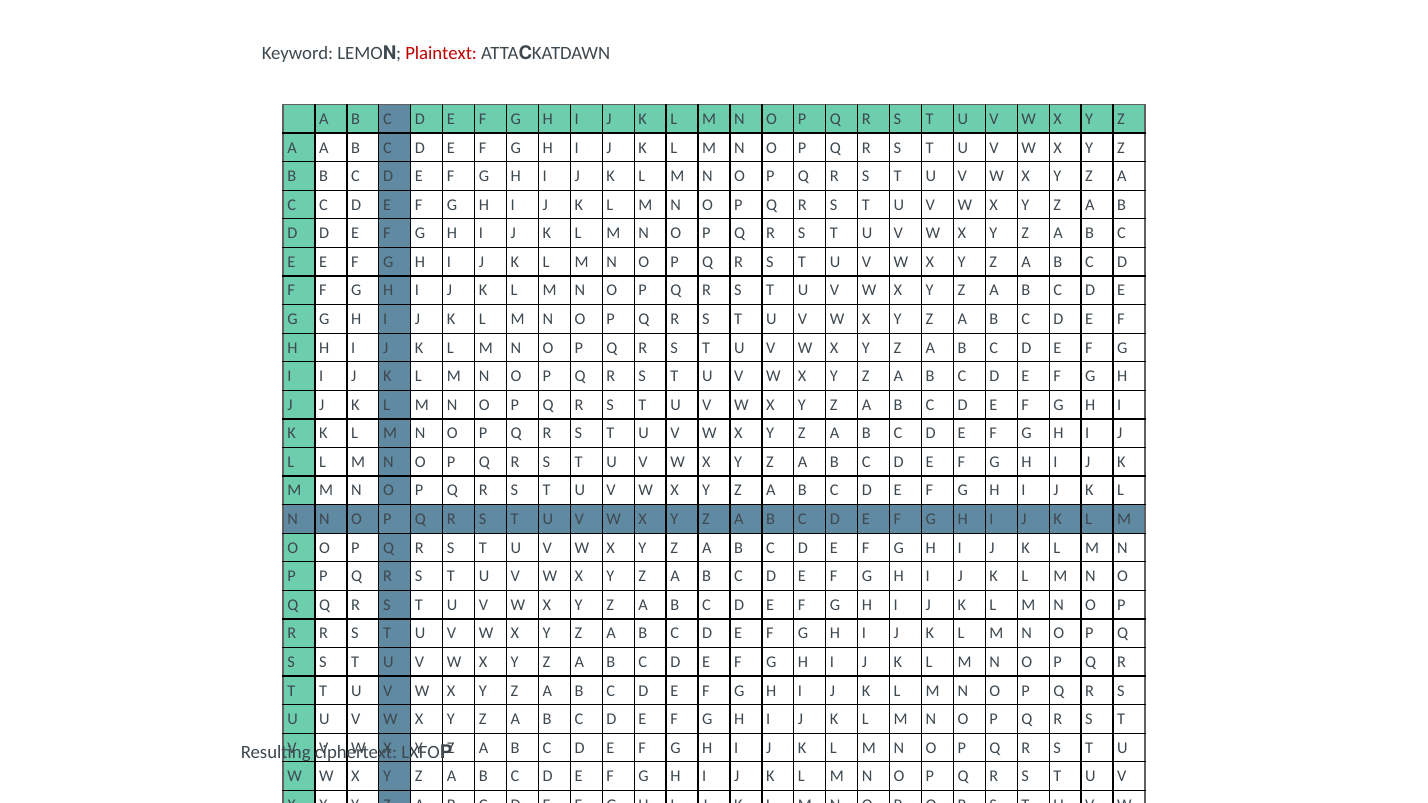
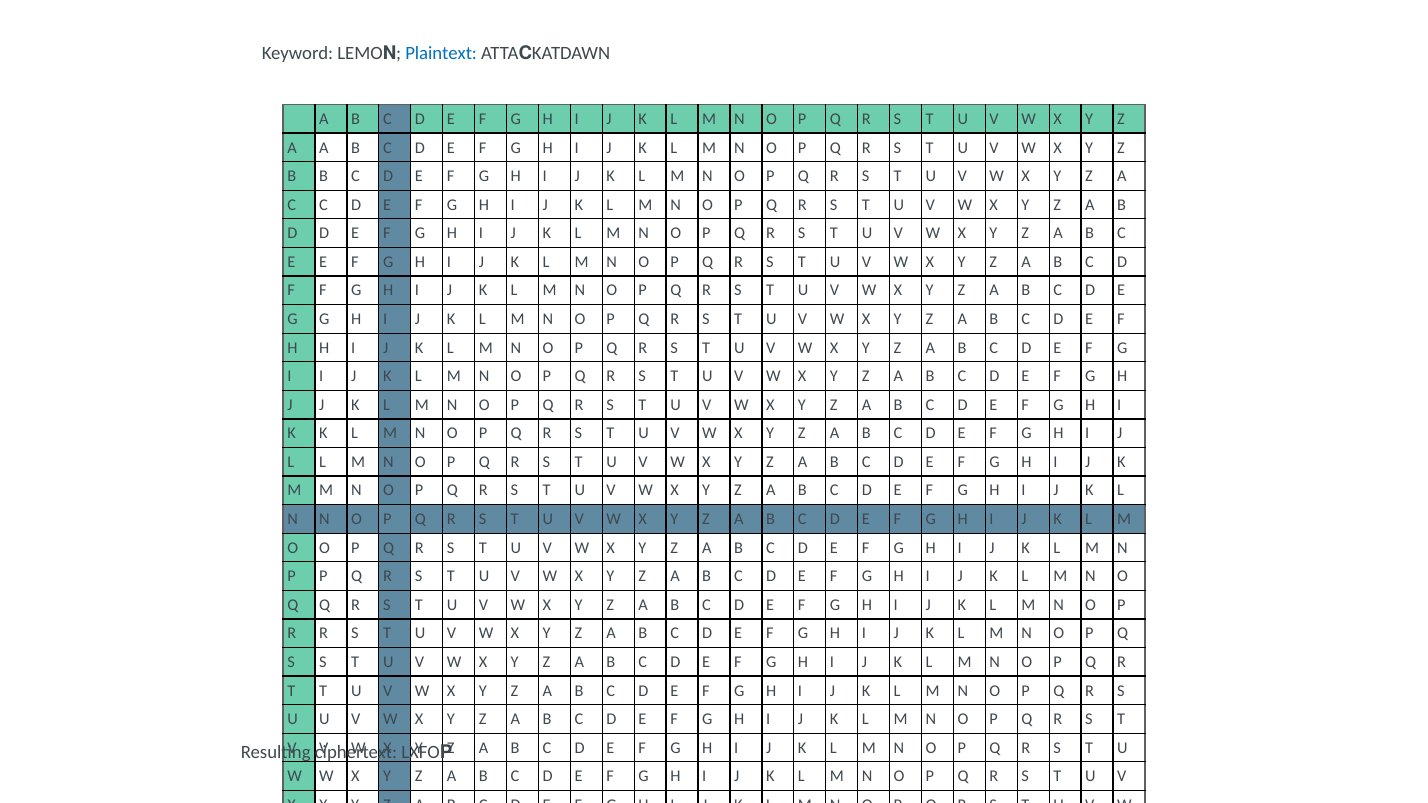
Plaintext colour: red -> blue
